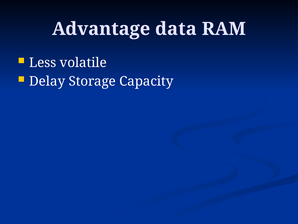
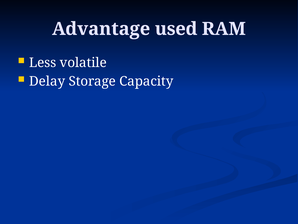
data: data -> used
